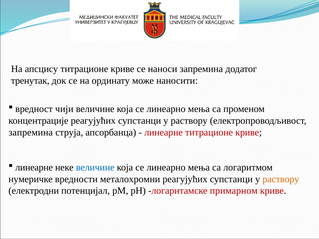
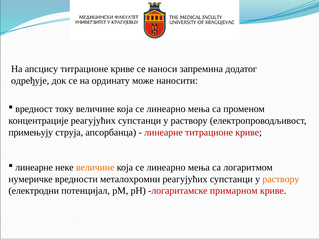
тренутак: тренутак -> одређује
чији: чији -> току
запремина at (31, 132): запремина -> примењују
величине at (95, 168) colour: blue -> orange
